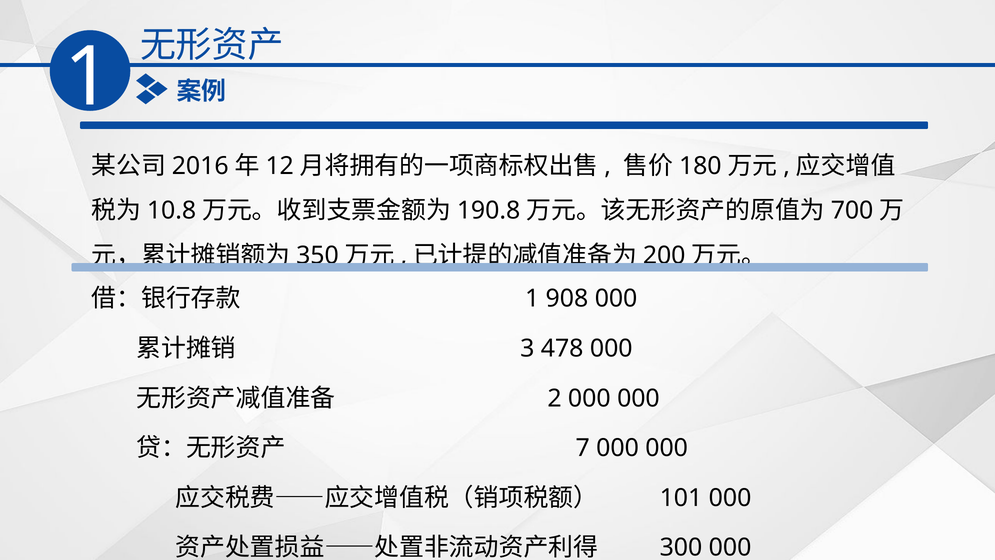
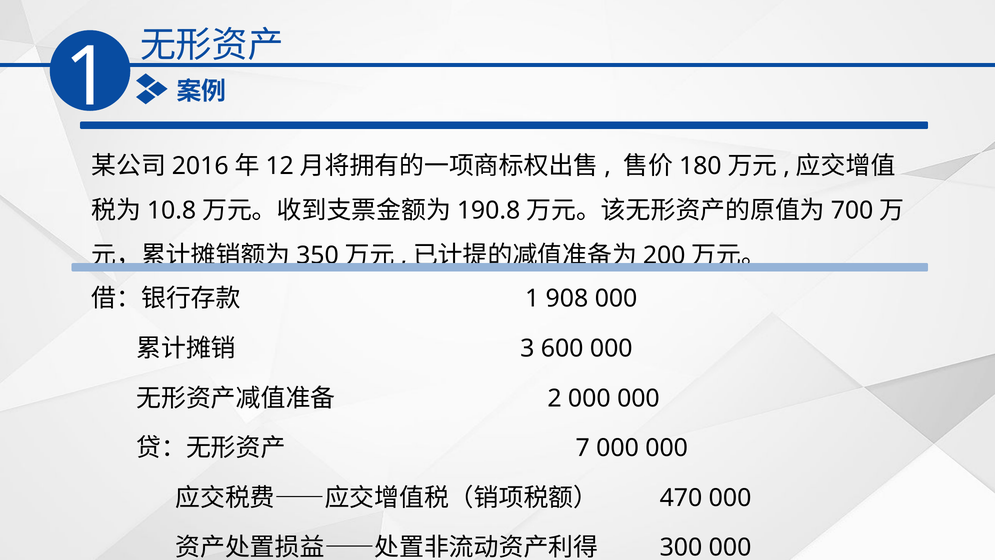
478: 478 -> 600
101: 101 -> 470
